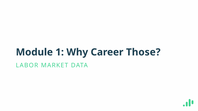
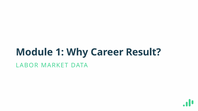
Those: Those -> Result
